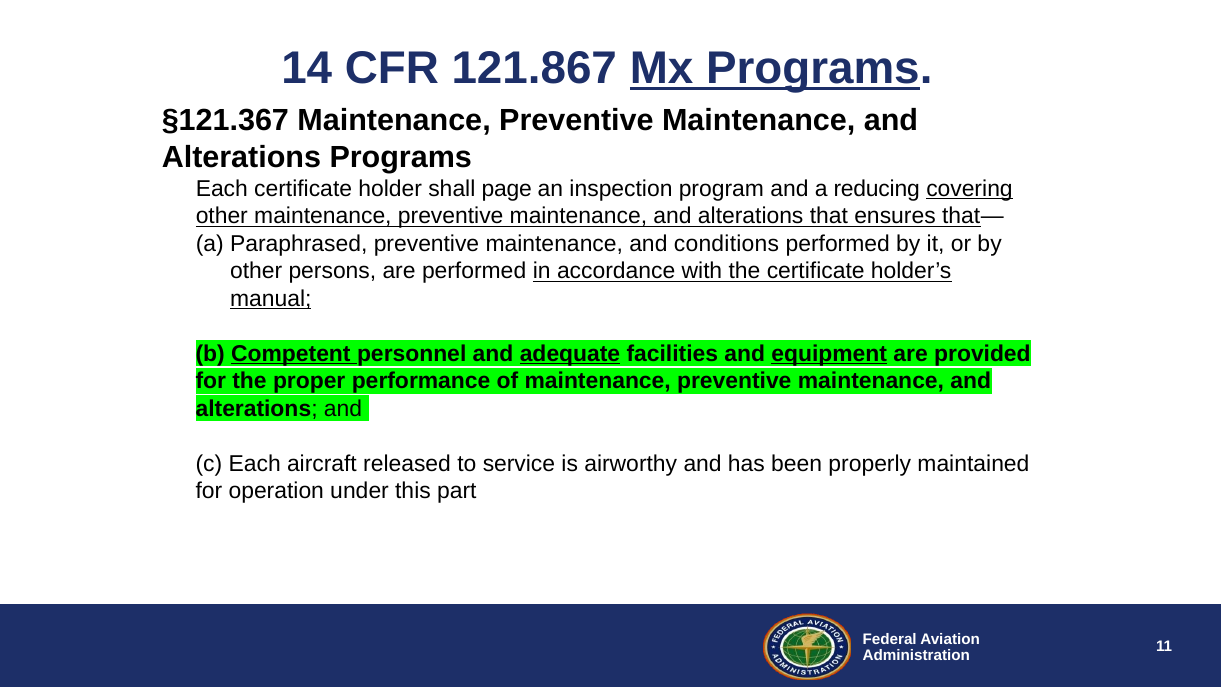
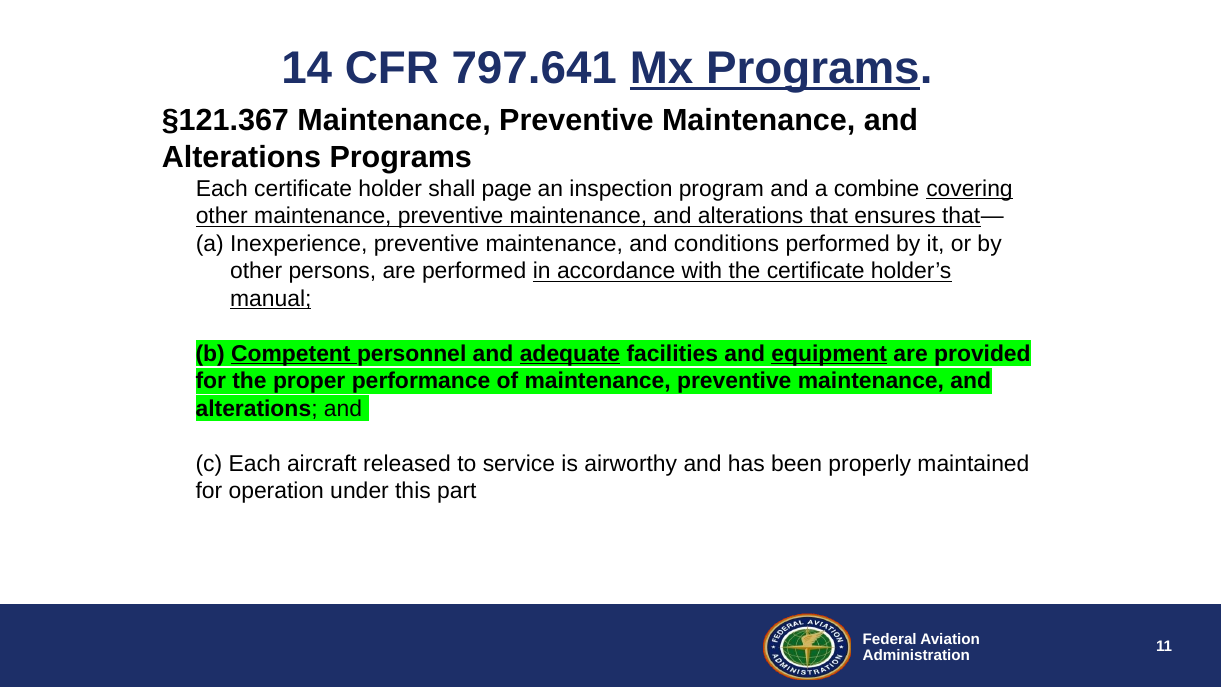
121.867: 121.867 -> 797.641
reducing: reducing -> combine
Paraphrased: Paraphrased -> Inexperience
